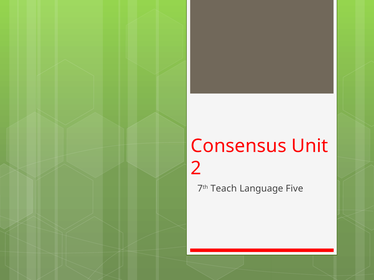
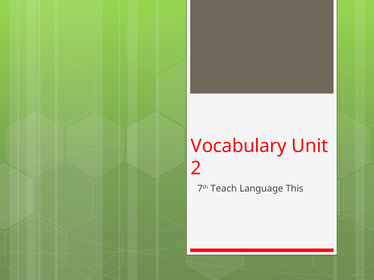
Consensus: Consensus -> Vocabulary
Five: Five -> This
